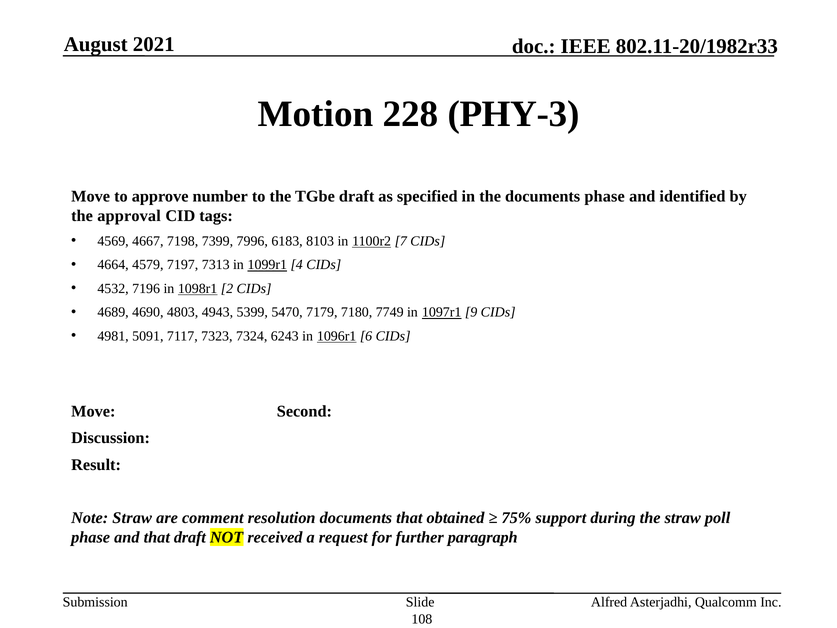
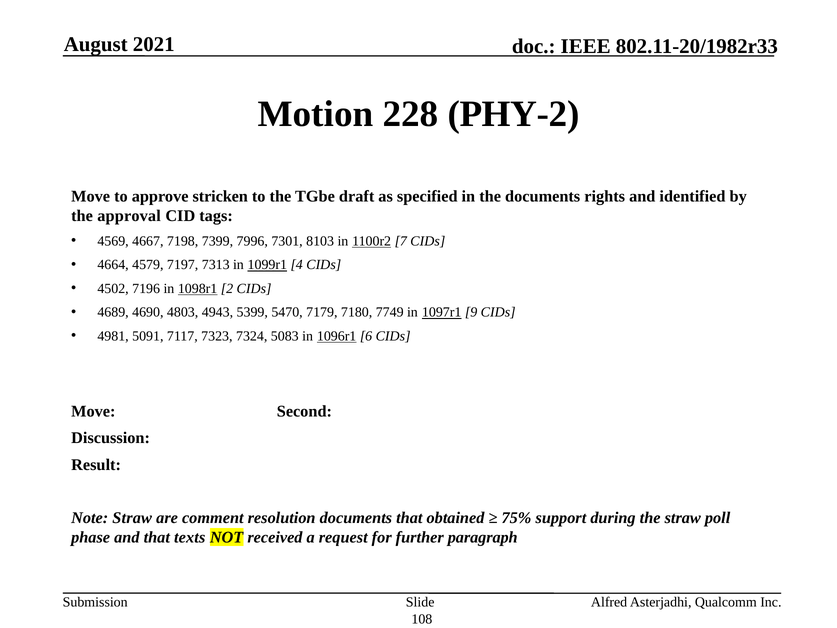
PHY-3: PHY-3 -> PHY-2
number: number -> stricken
documents phase: phase -> rights
6183: 6183 -> 7301
4532: 4532 -> 4502
6243: 6243 -> 5083
that draft: draft -> texts
